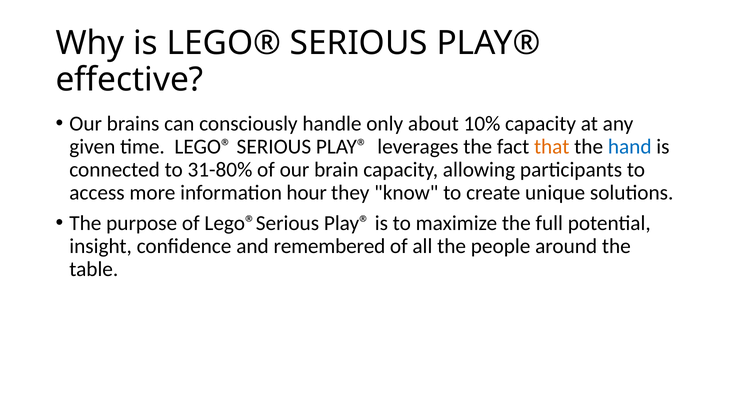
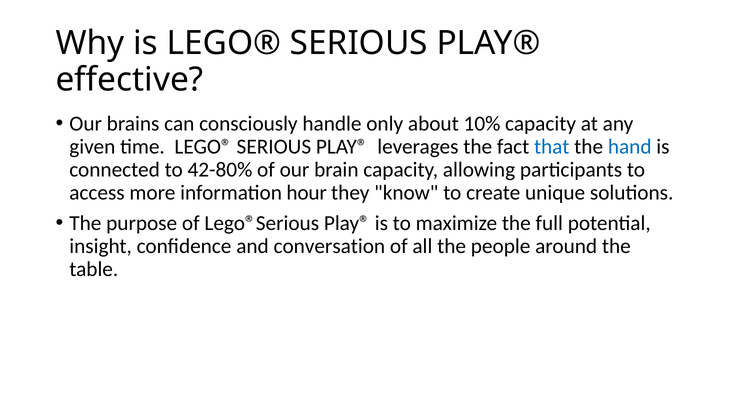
that colour: orange -> blue
31-80%: 31-80% -> 42-80%
remembered: remembered -> conversation
